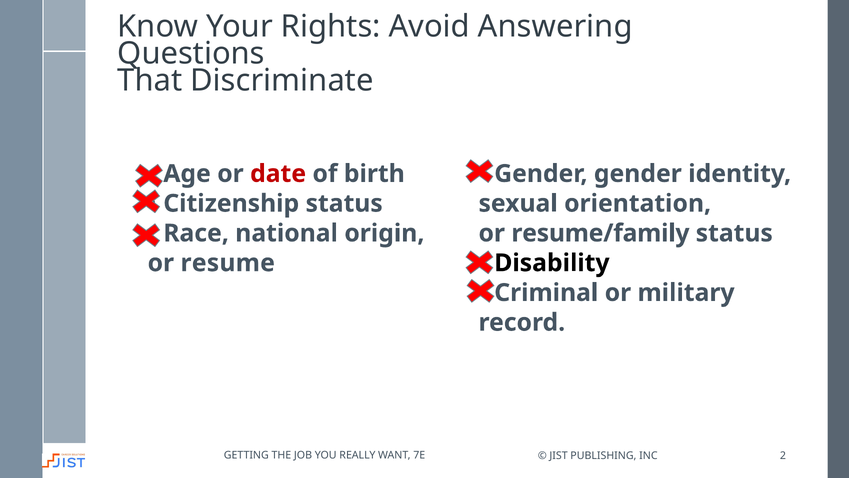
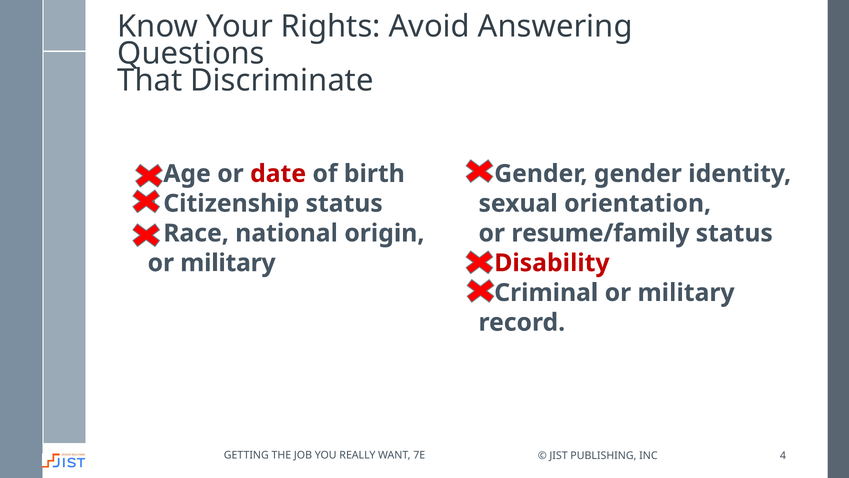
Disability colour: black -> red
resume at (228, 263): resume -> military
2: 2 -> 4
